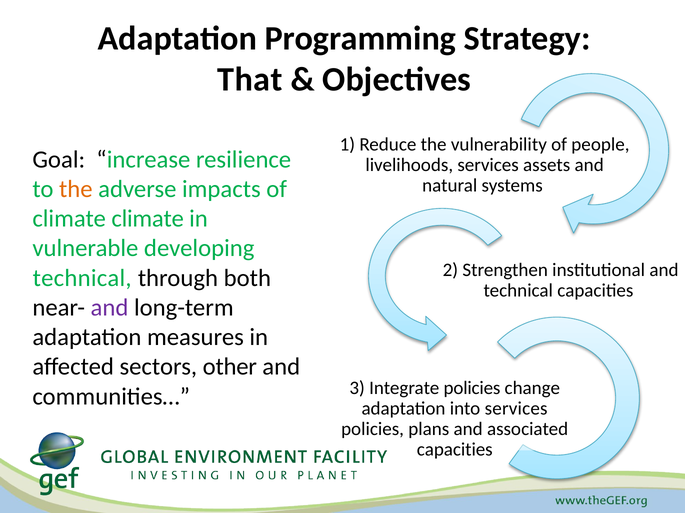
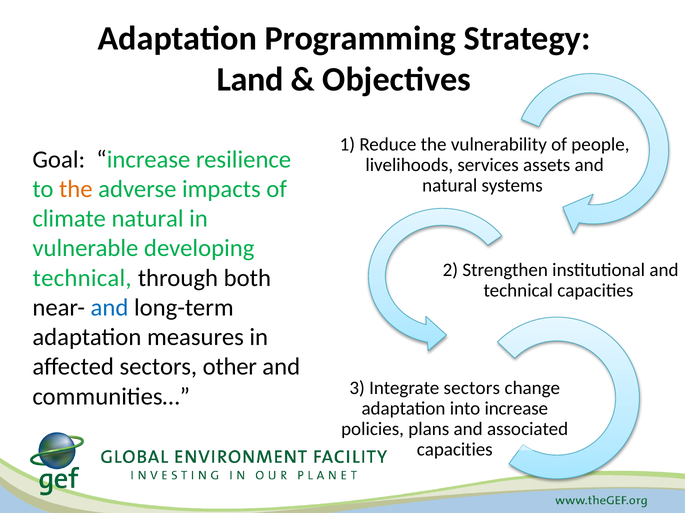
That: That -> Land
climate climate: climate -> natural
and at (110, 308) colour: purple -> blue
Integrate policies: policies -> sectors
into services: services -> increase
